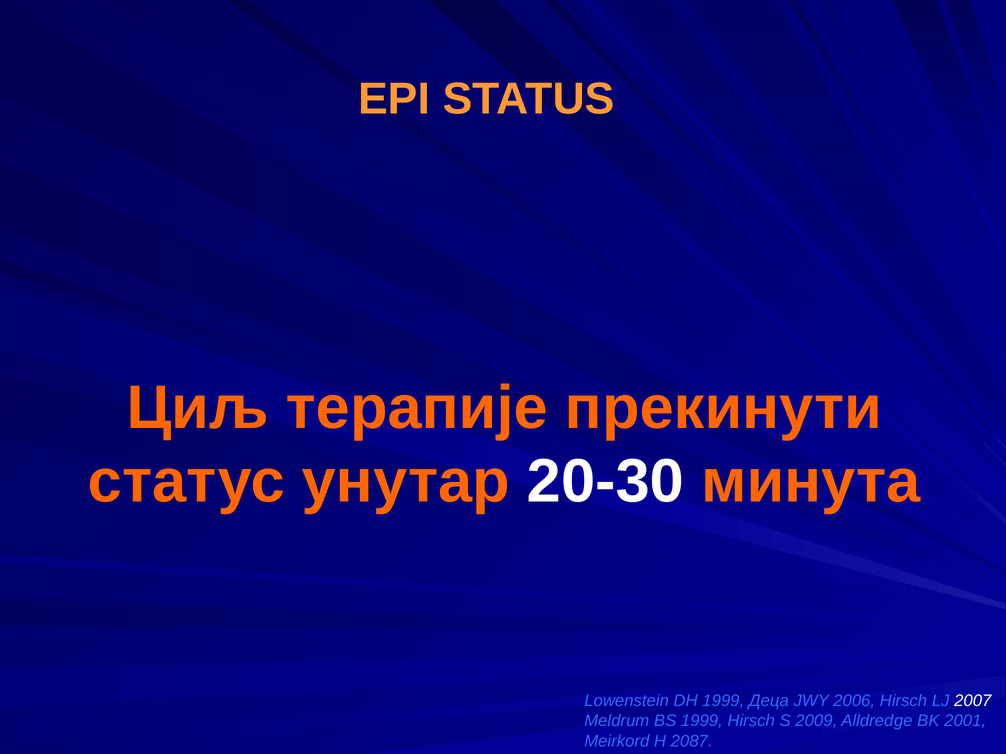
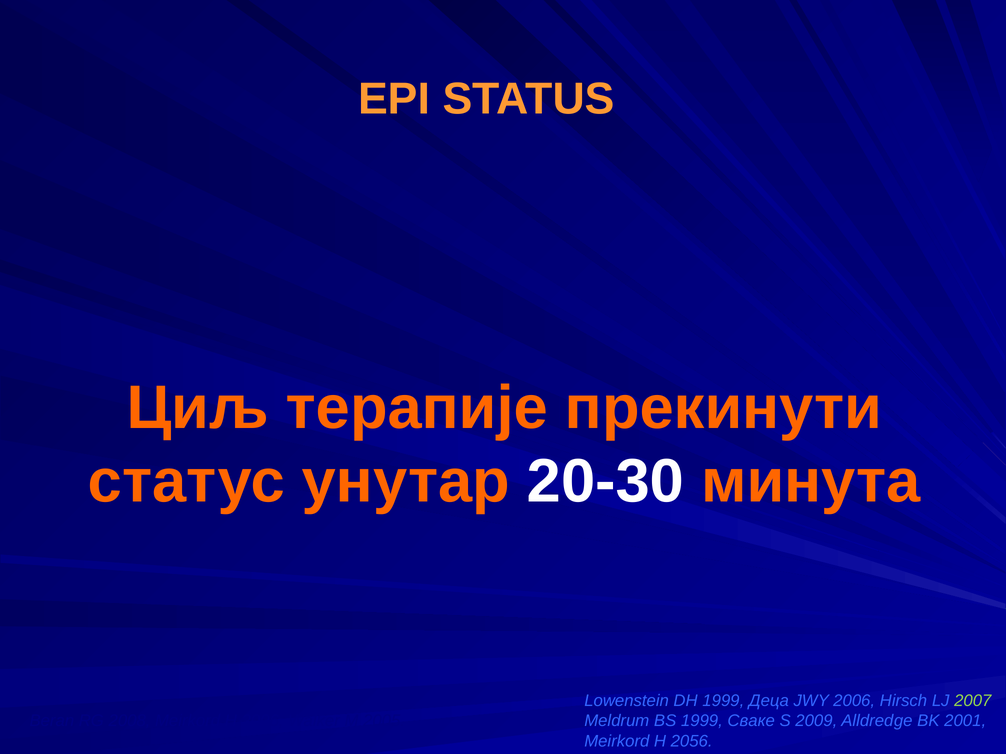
2007 colour: white -> light green
1999 Hirsch: Hirsch -> Сваке
2087: 2087 -> 2056
